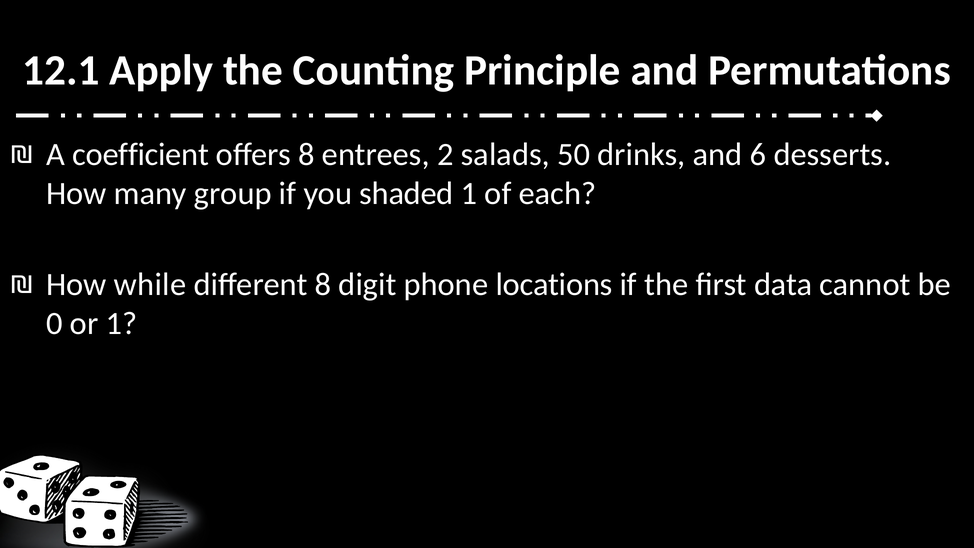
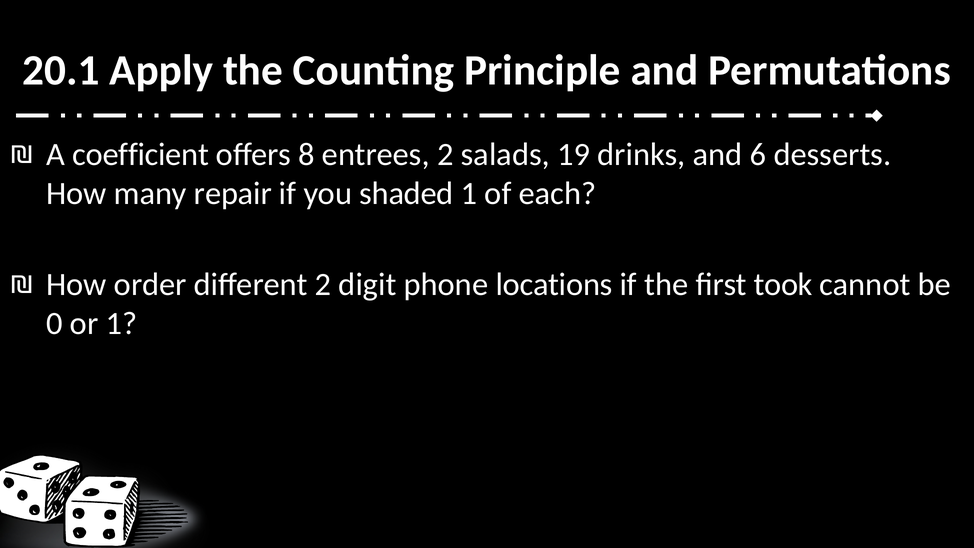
12.1: 12.1 -> 20.1
50: 50 -> 19
group: group -> repair
while: while -> order
different 8: 8 -> 2
data: data -> took
